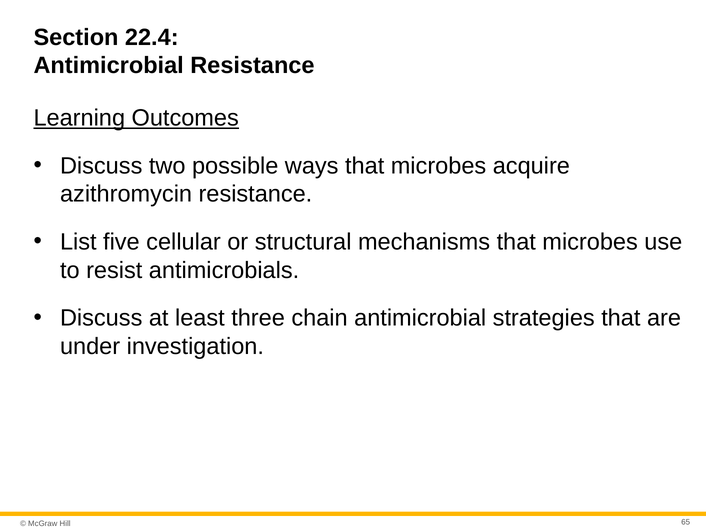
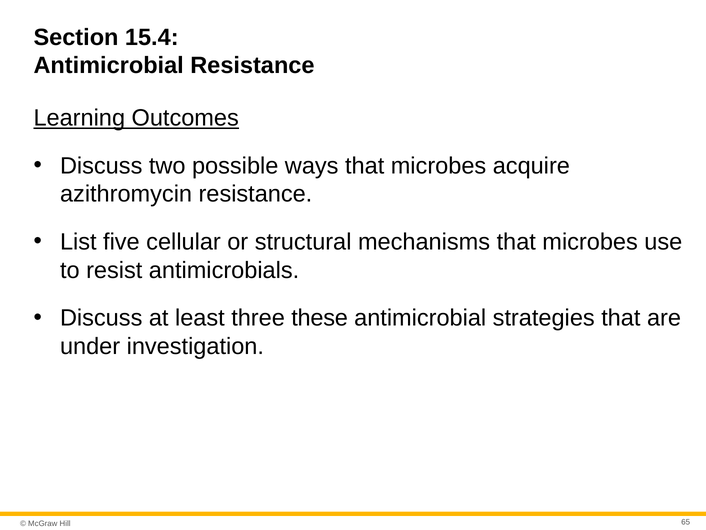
22.4: 22.4 -> 15.4
chain: chain -> these
